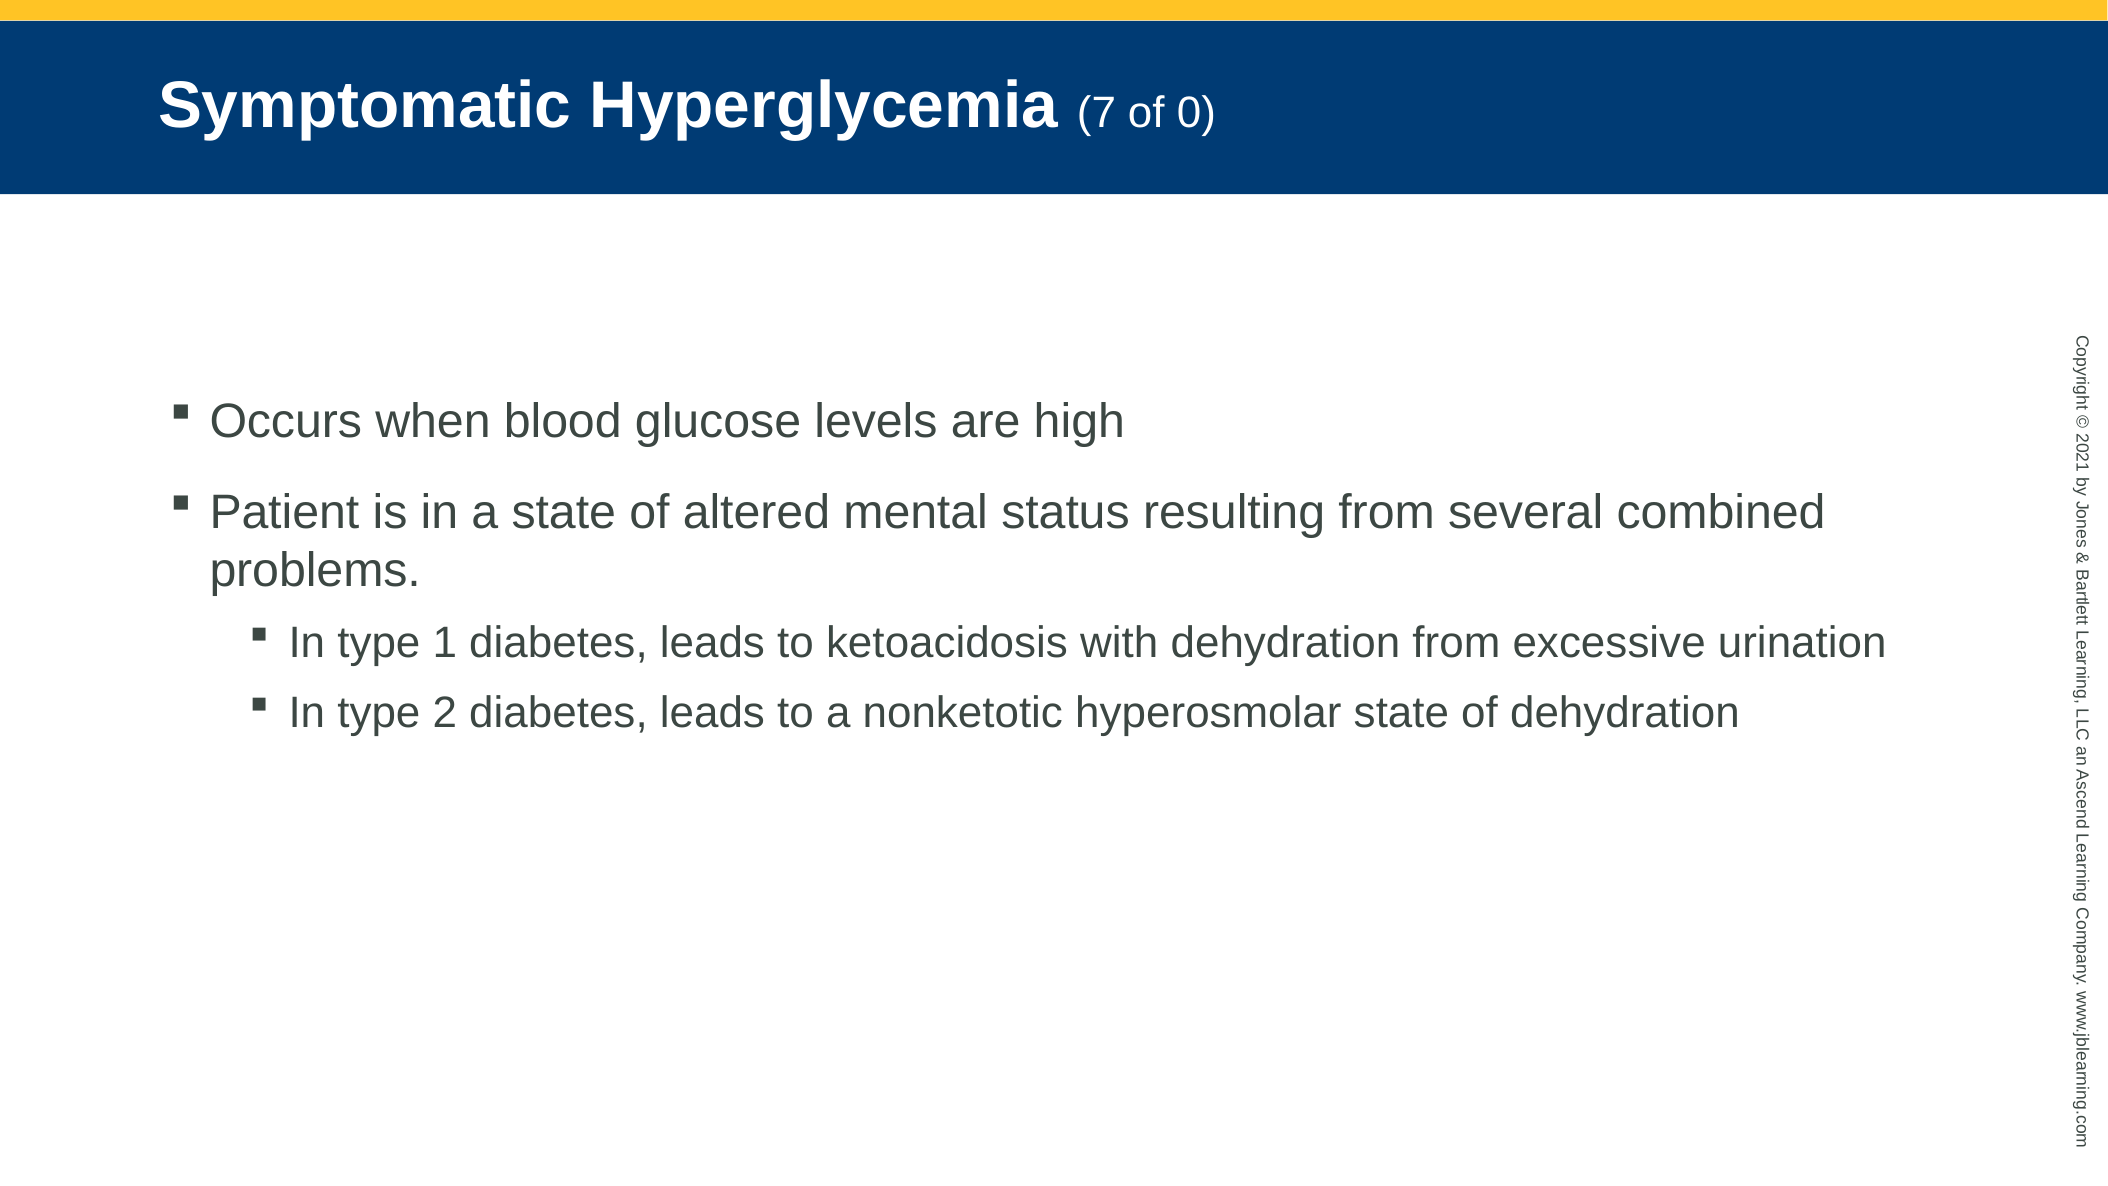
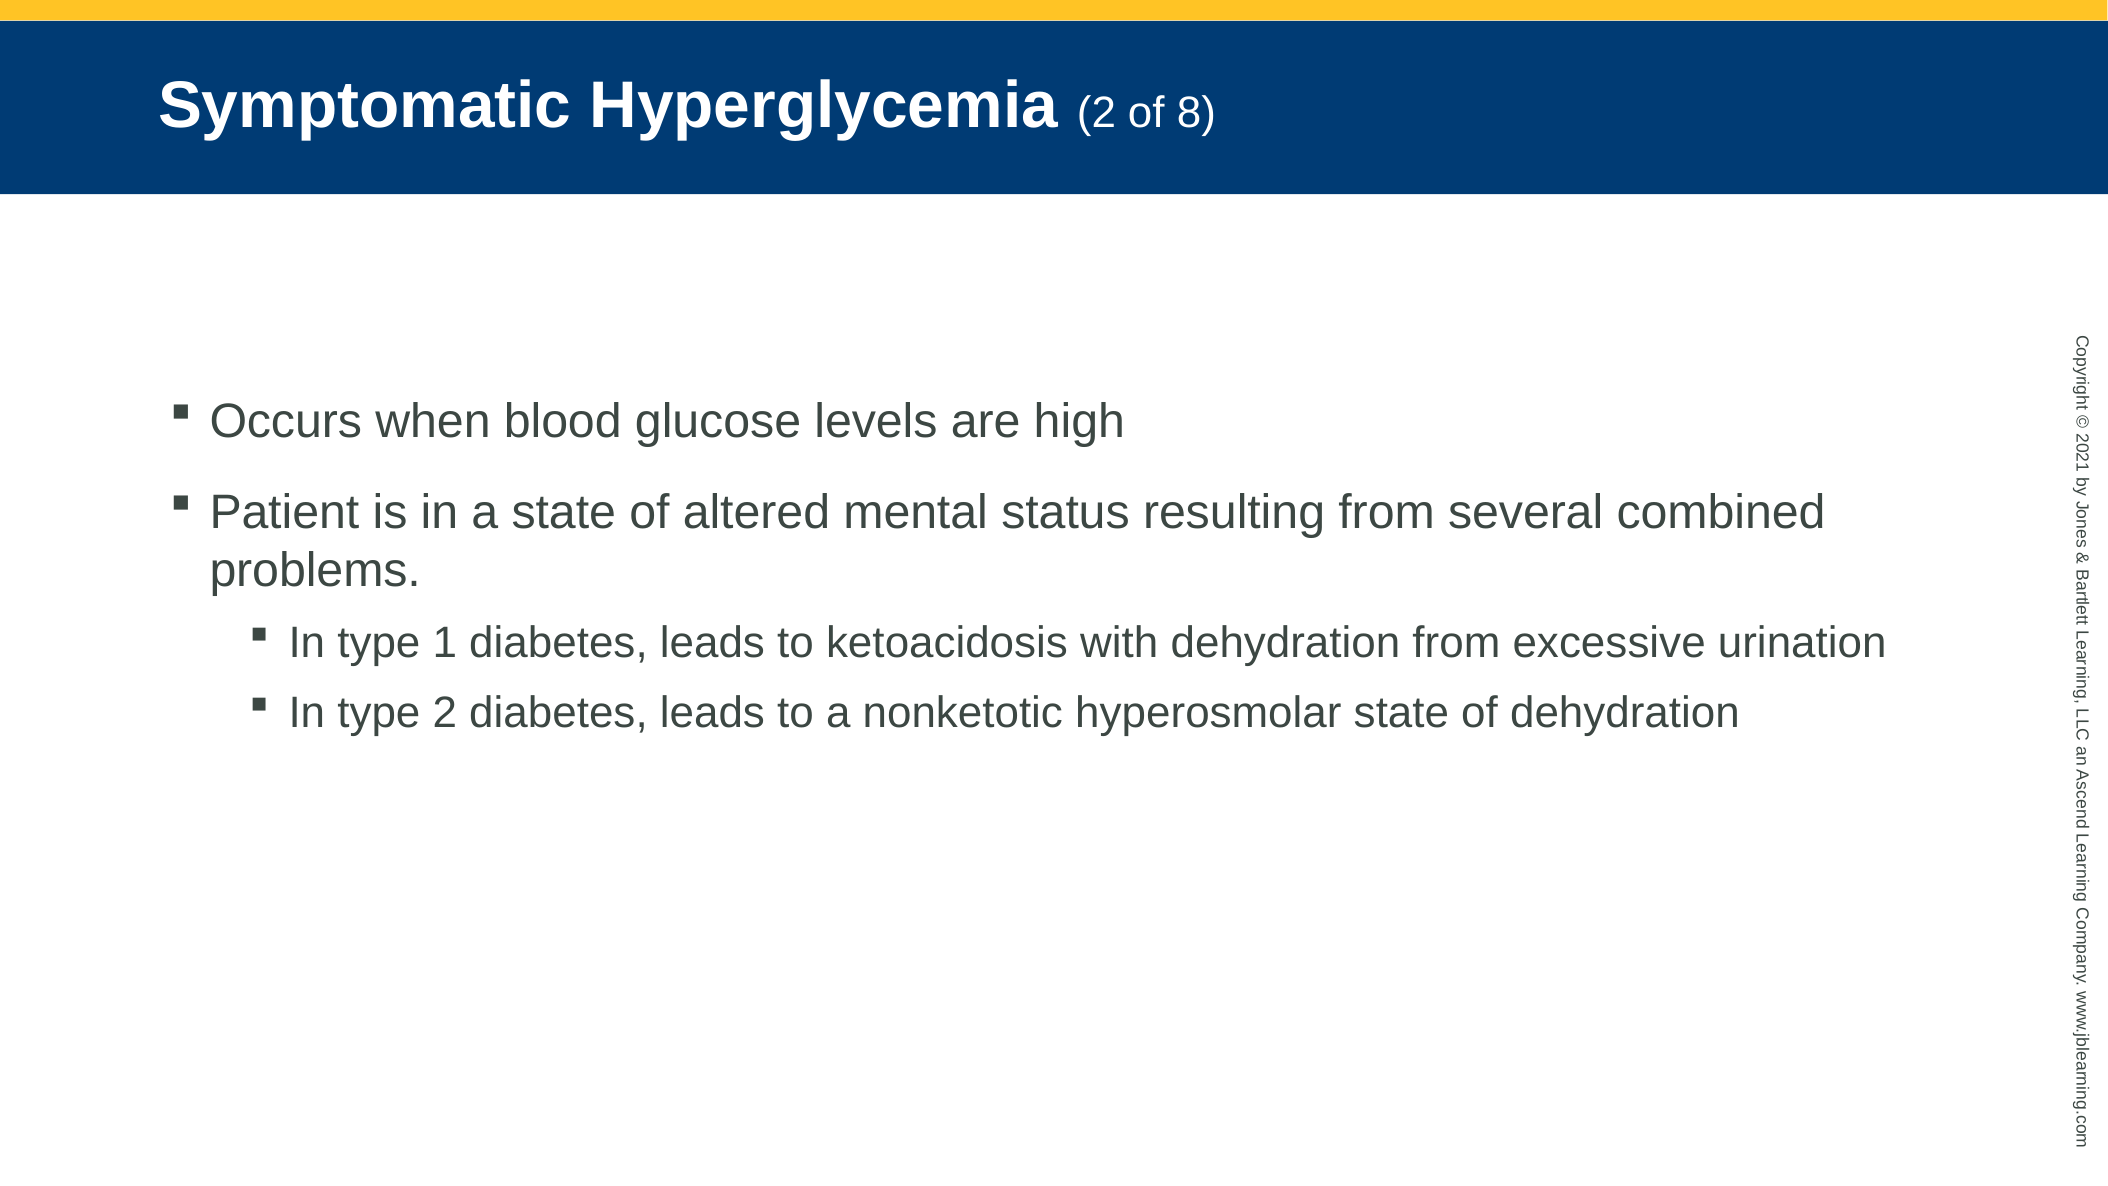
Hyperglycemia 7: 7 -> 2
of 0: 0 -> 8
